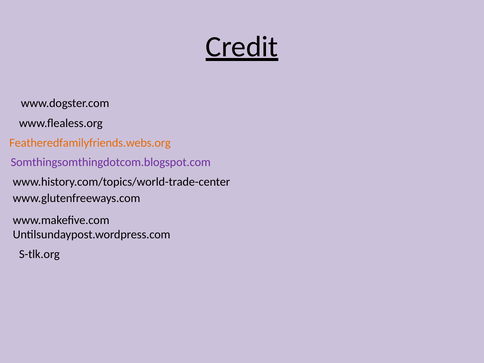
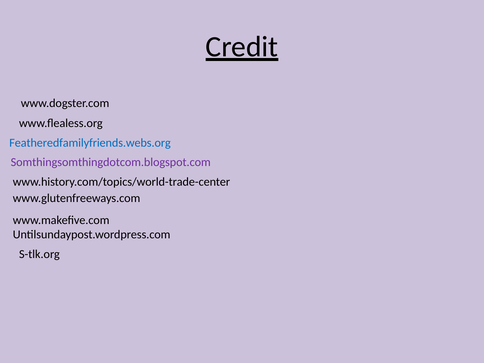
Featheredfamilyfriends.webs.org colour: orange -> blue
